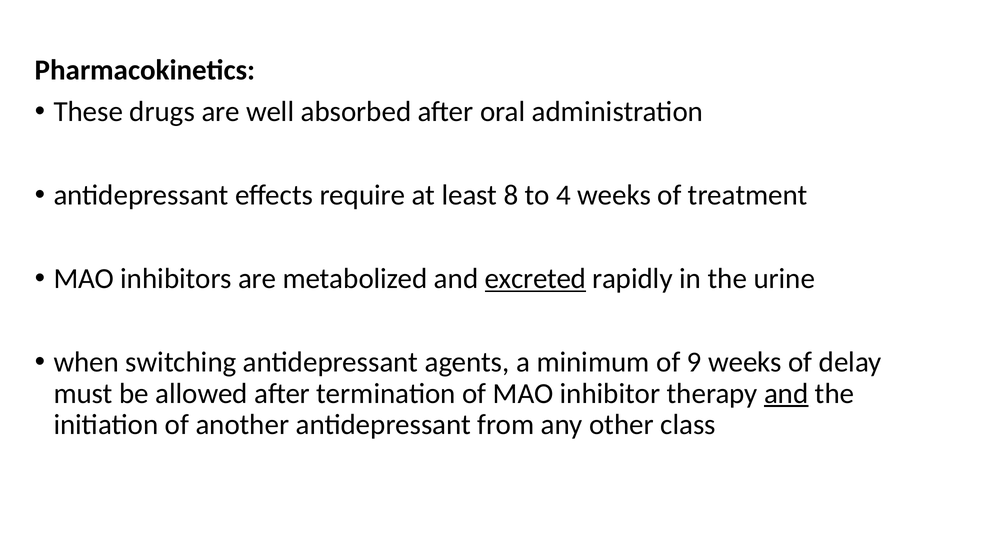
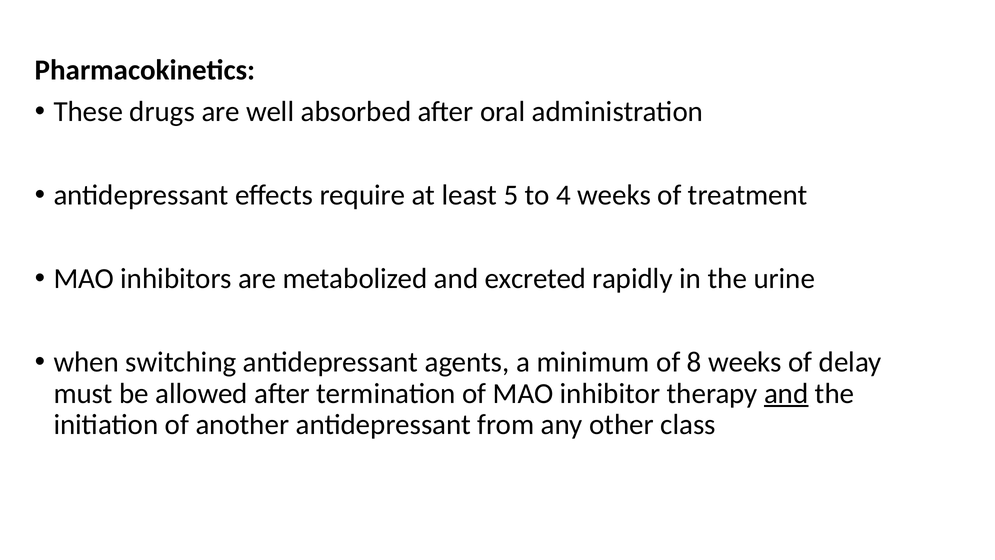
8: 8 -> 5
excreted underline: present -> none
9: 9 -> 8
